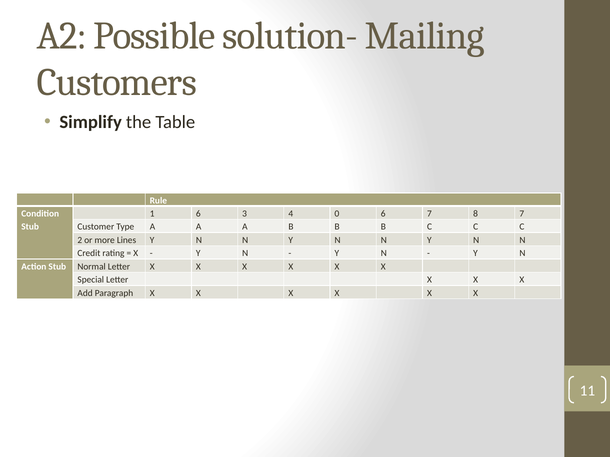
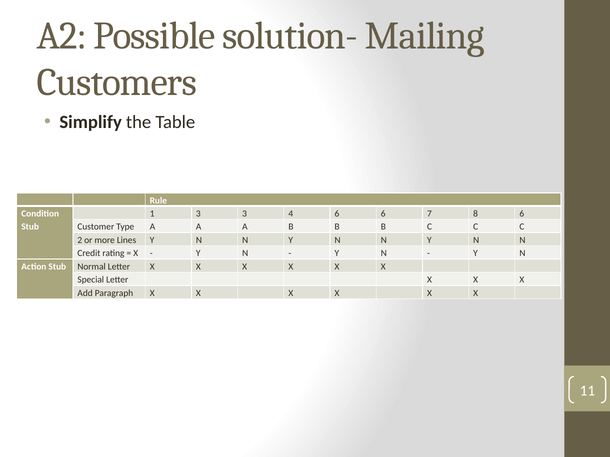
1 6: 6 -> 3
4 0: 0 -> 6
8 7: 7 -> 6
